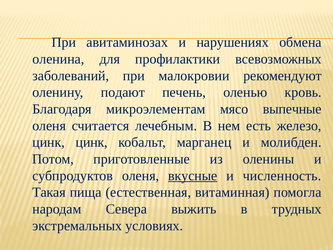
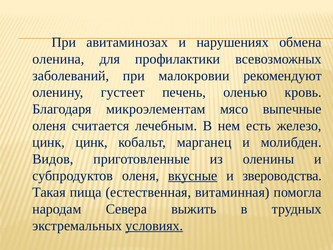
подают: подают -> густеет
Потом: Потом -> Видов
численность: численность -> звероводства
условиях underline: none -> present
